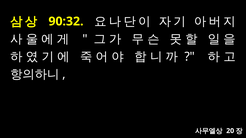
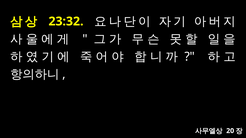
90:32: 90:32 -> 23:32
